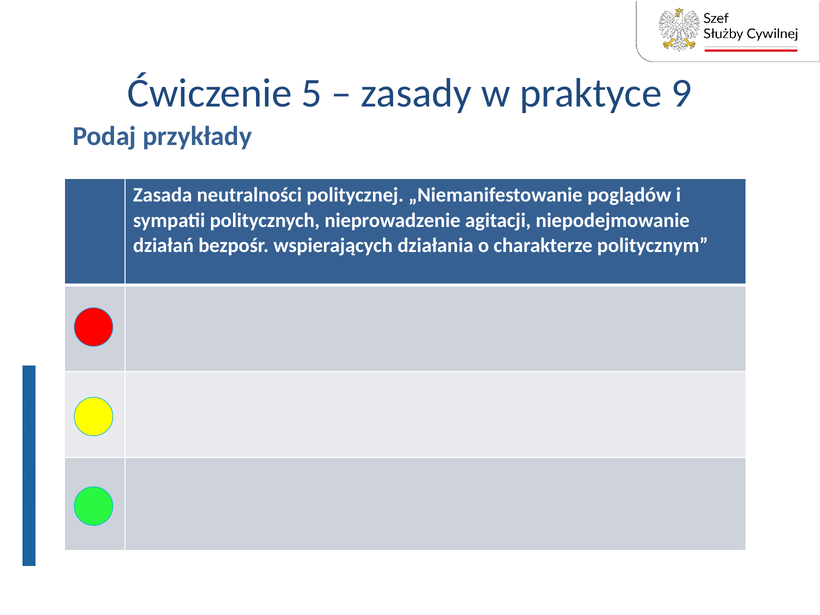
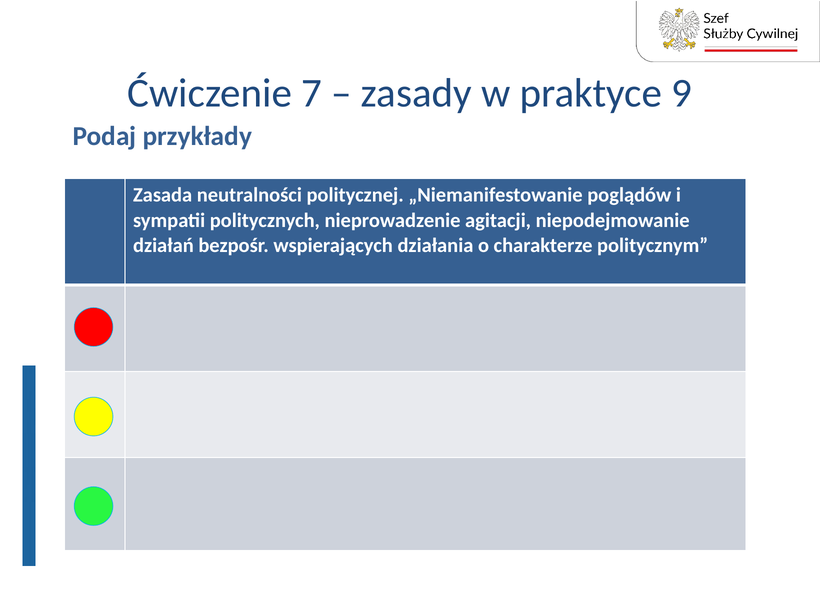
5: 5 -> 7
